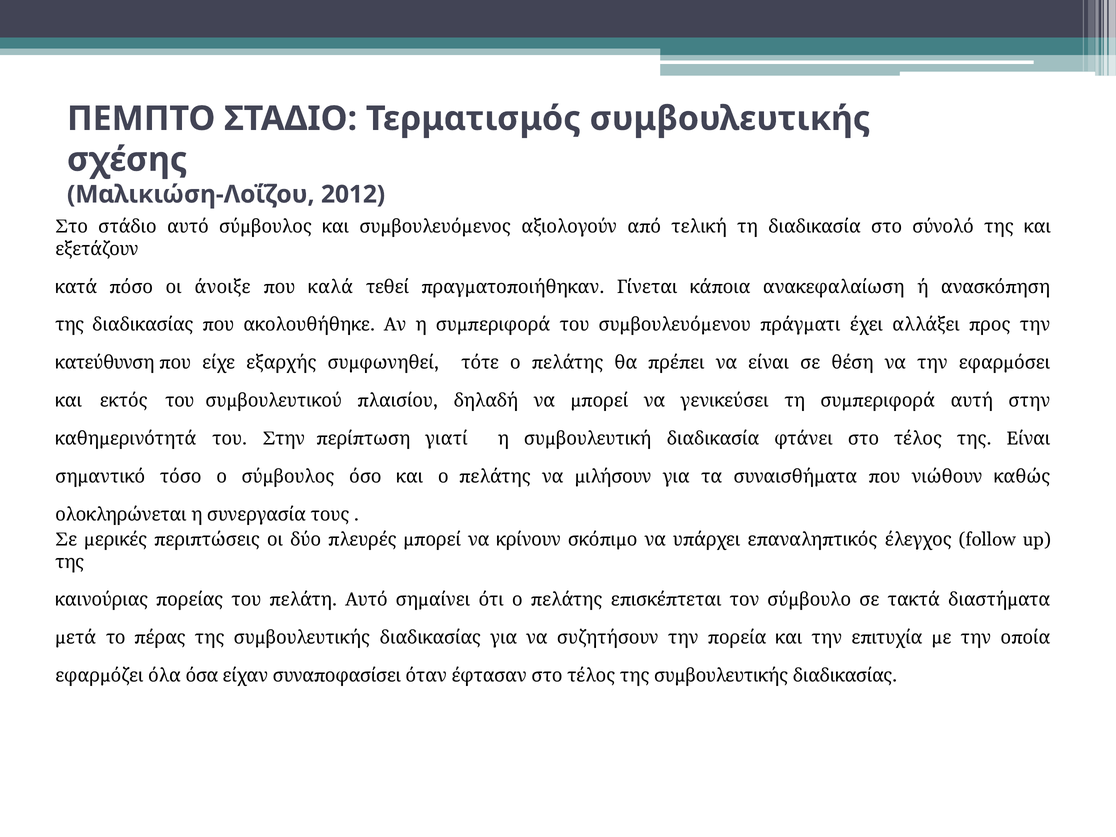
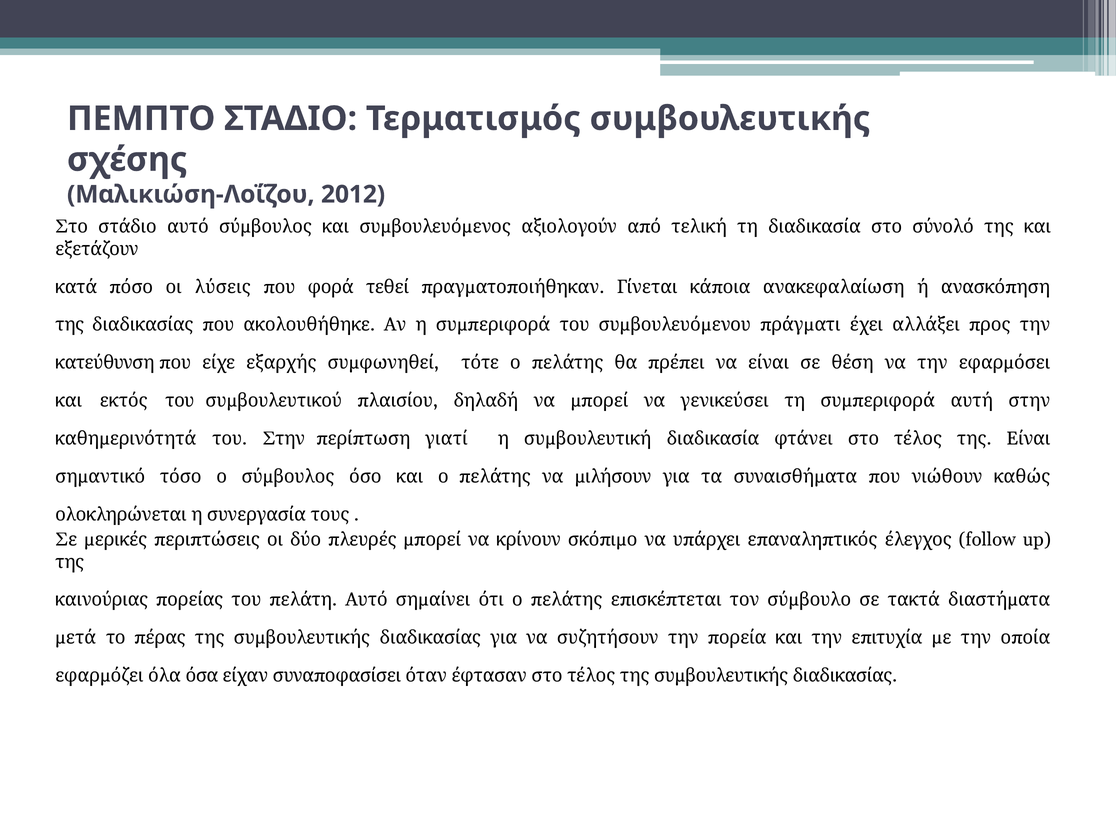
άνοιξε: άνοιξε -> λύσεις
καλά: καλά -> φορά
